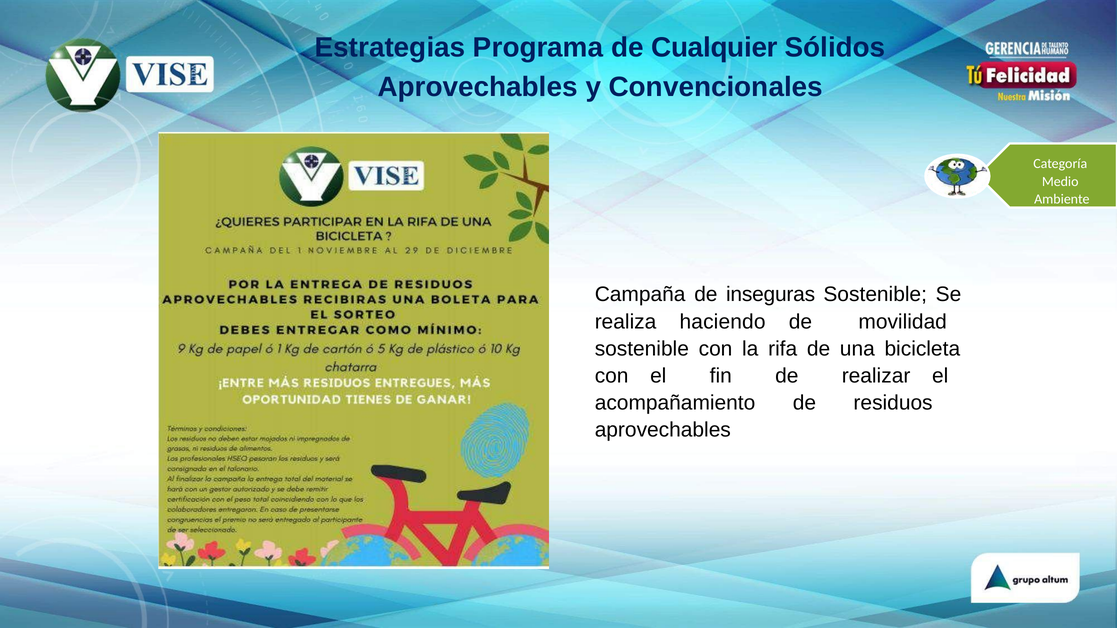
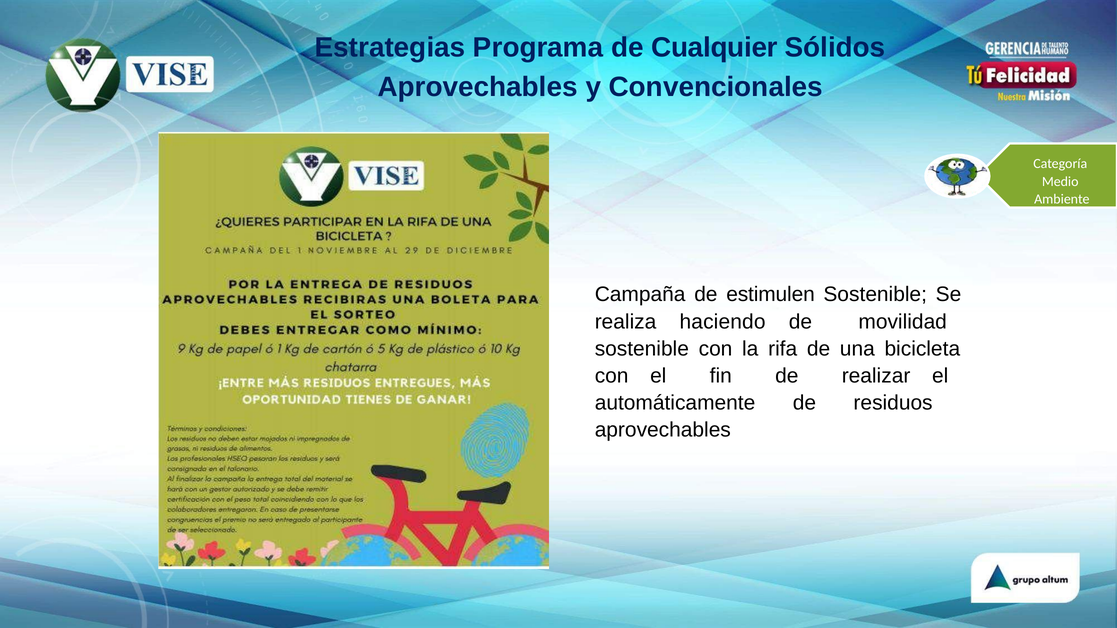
inseguras: inseguras -> estimulen
acompañamiento: acompañamiento -> automáticamente
